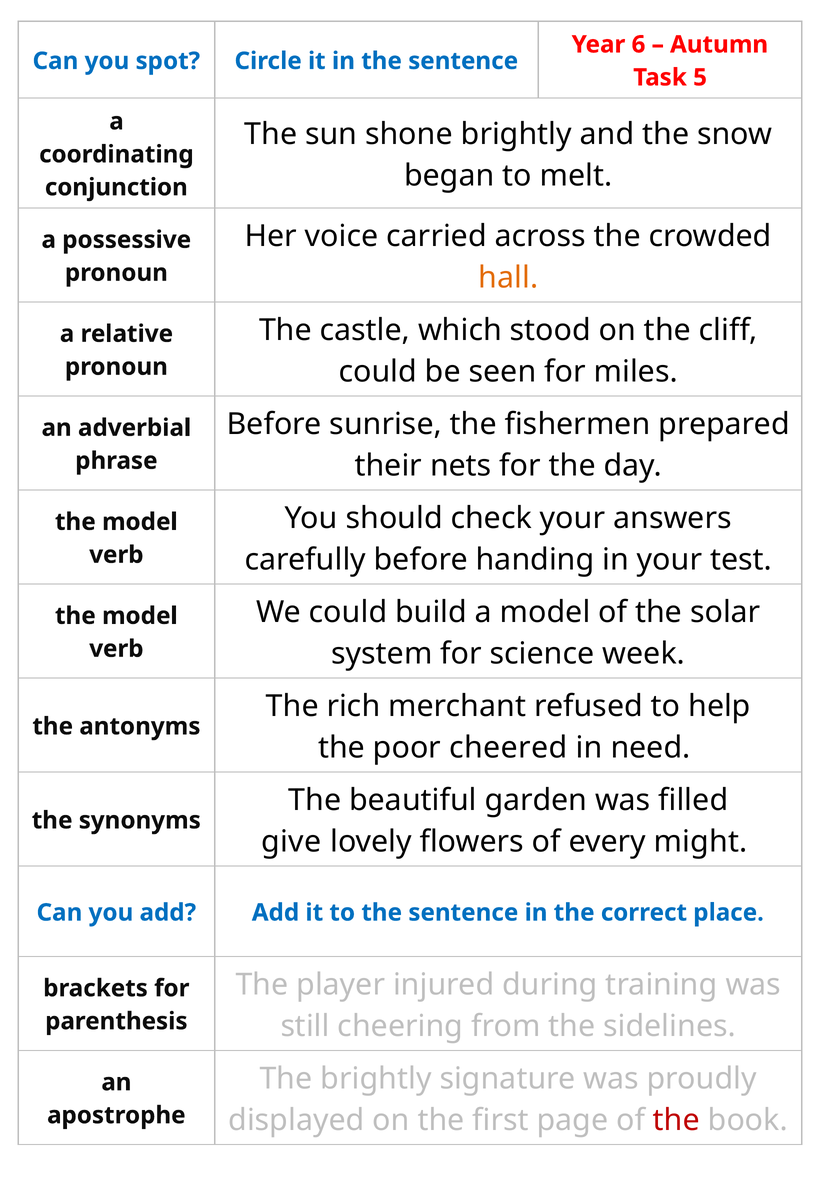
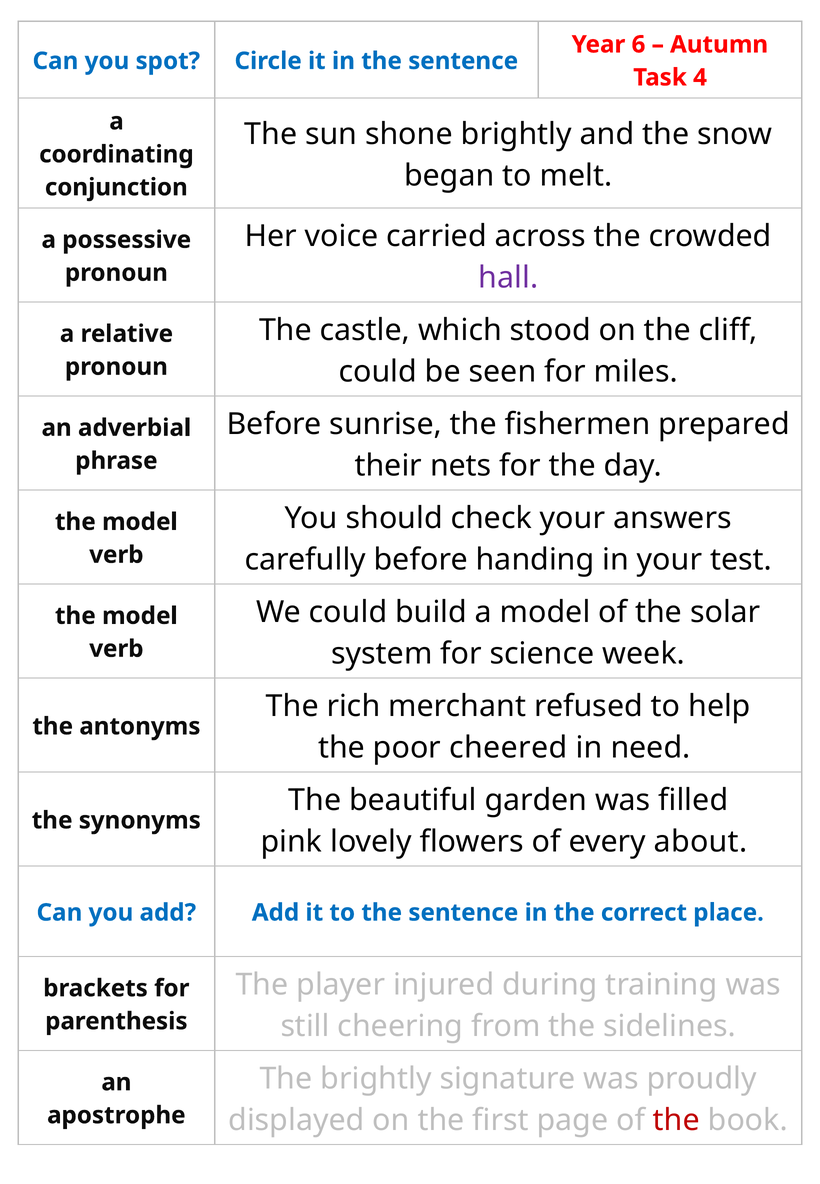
5: 5 -> 4
hall colour: orange -> purple
give: give -> pink
might: might -> about
